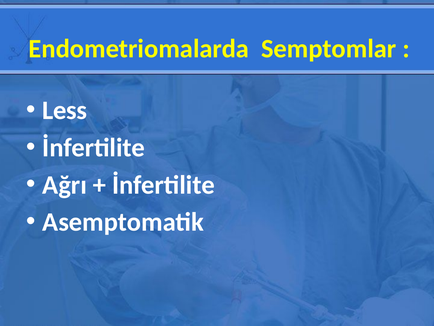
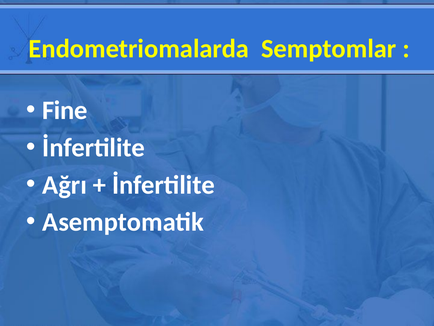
Less: Less -> Fine
